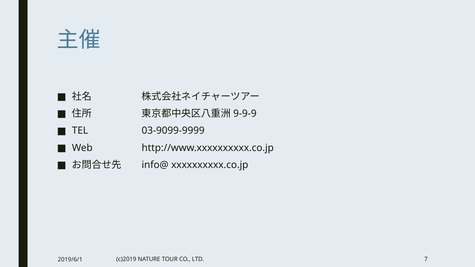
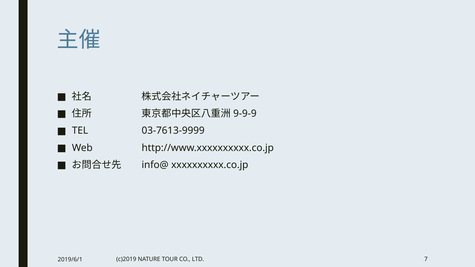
03-9099-9999: 03-9099-9999 -> 03-7613-9999
